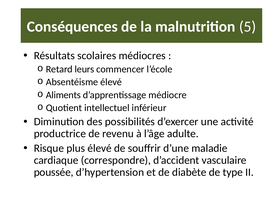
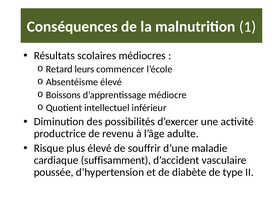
5: 5 -> 1
Aliments: Aliments -> Boissons
correspondre: correspondre -> suffisamment
